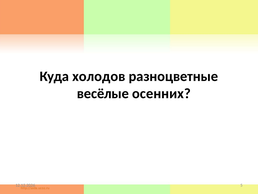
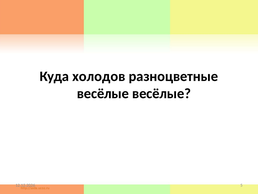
весёлые осенних: осенних -> весёлые
